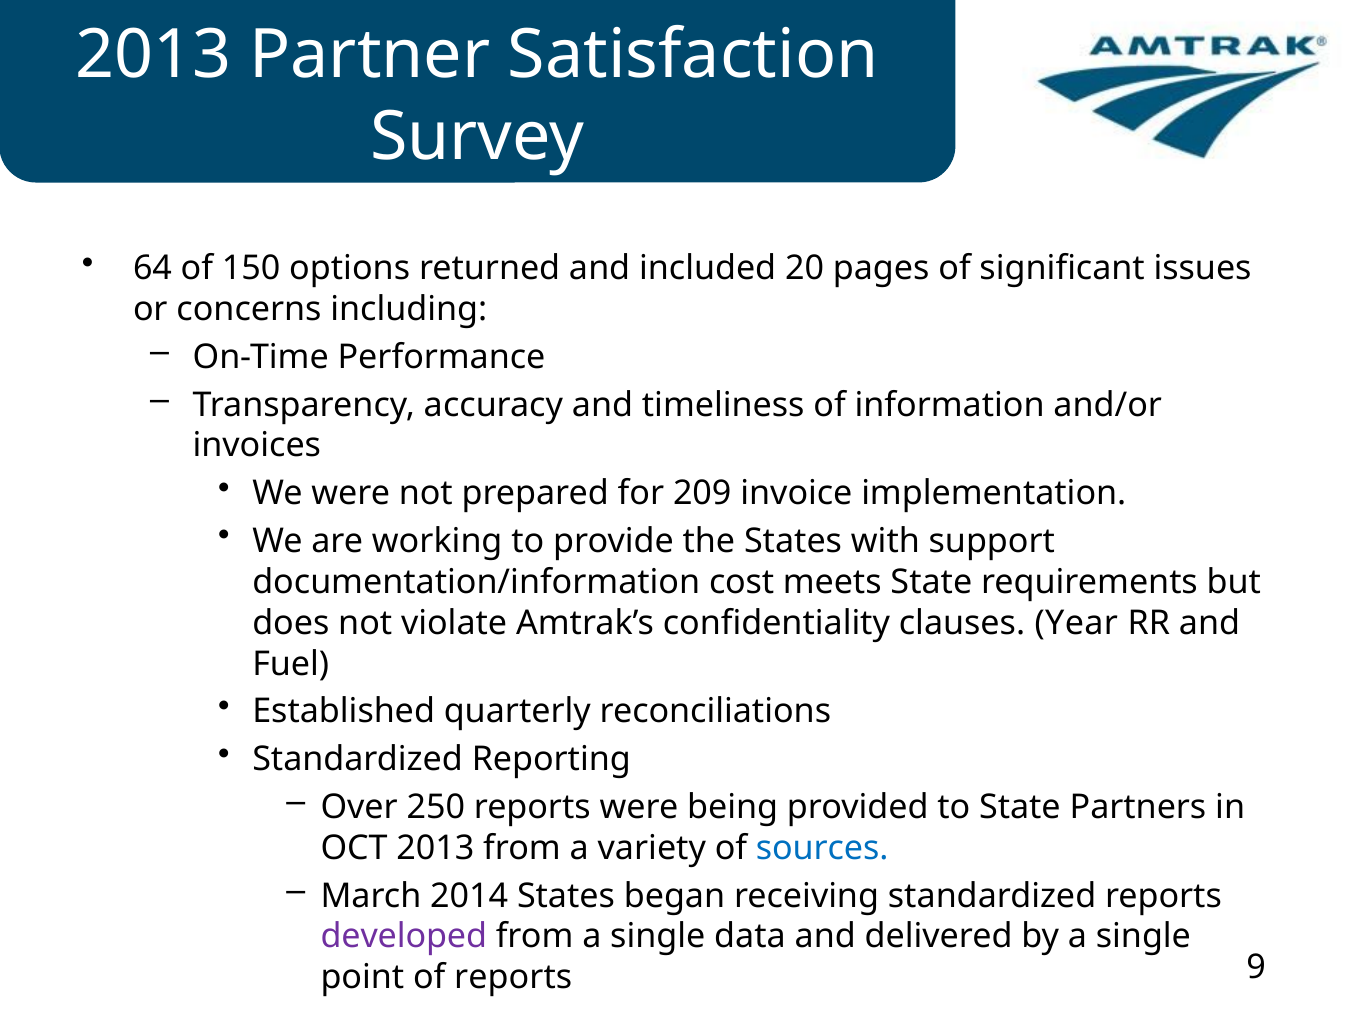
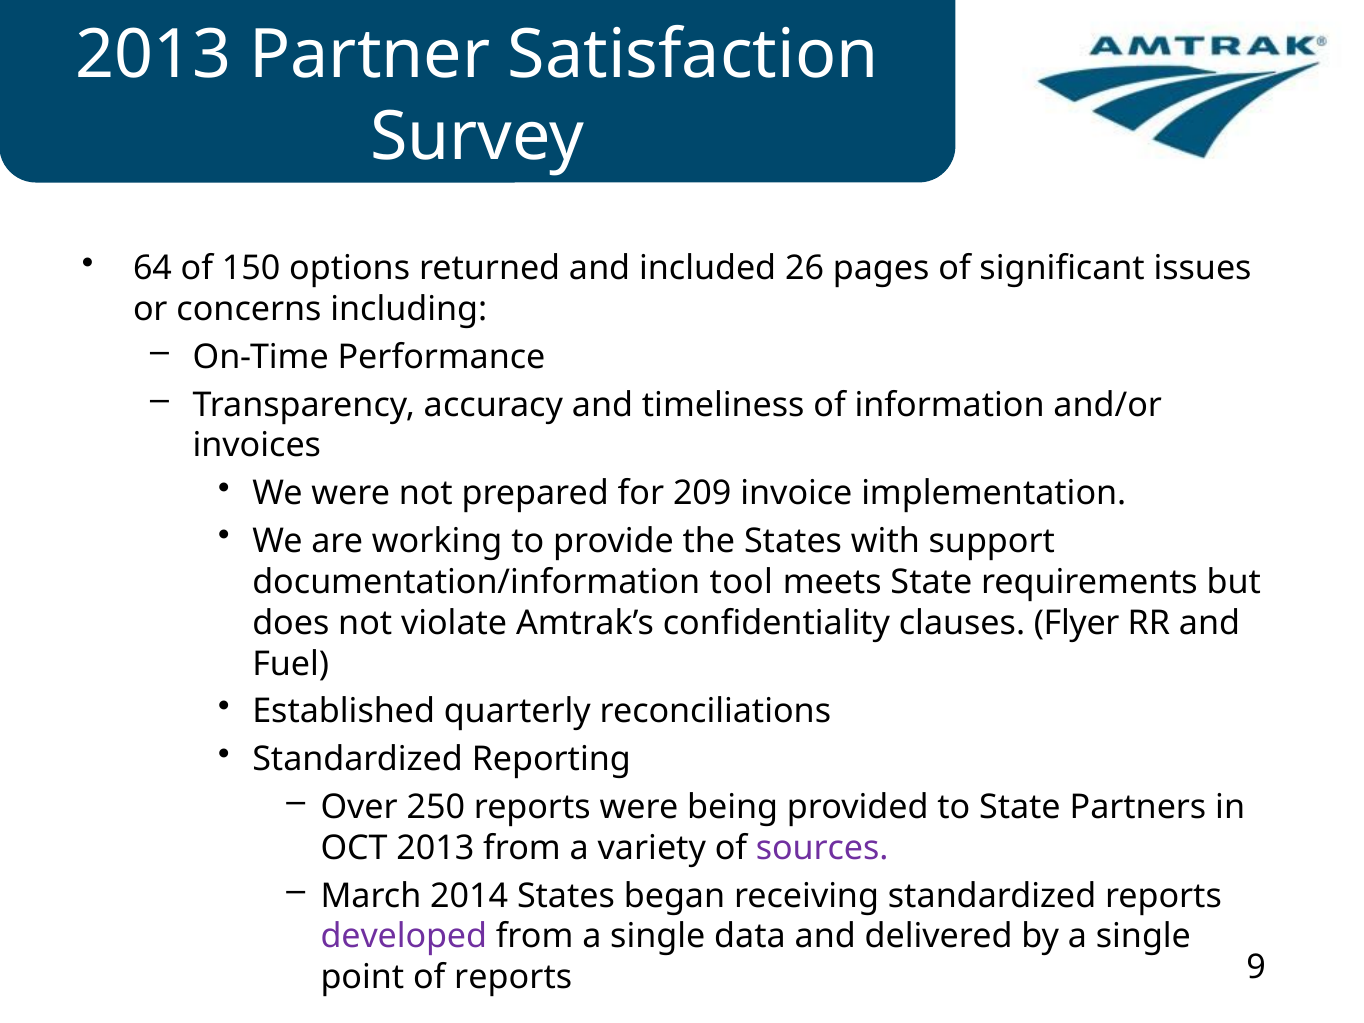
20: 20 -> 26
cost: cost -> tool
Year: Year -> Flyer
sources colour: blue -> purple
